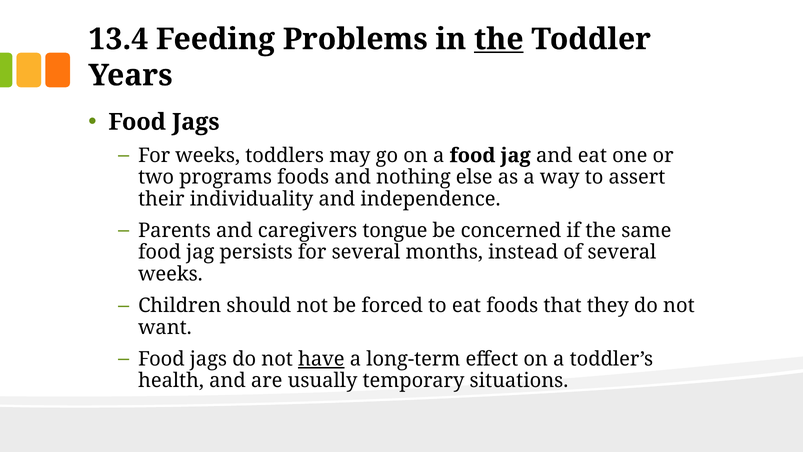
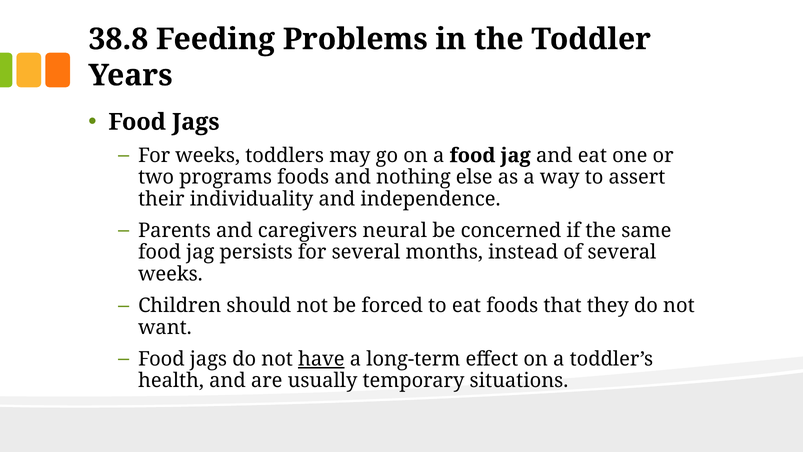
13.4: 13.4 -> 38.8
the at (499, 39) underline: present -> none
tongue: tongue -> neural
